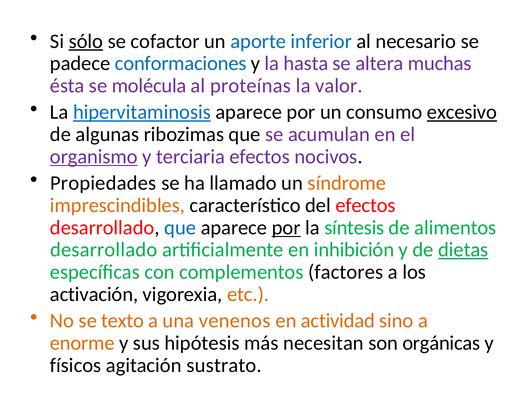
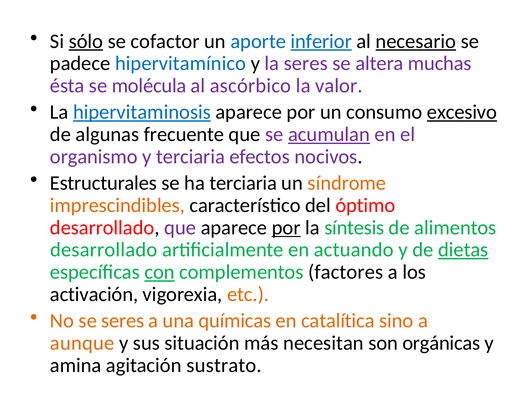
inferior underline: none -> present
necesario underline: none -> present
conformaciones: conformaciones -> hipervitamínico
la hasta: hasta -> seres
proteínas: proteínas -> ascórbico
ribozimas: ribozimas -> frecuente
acumulan underline: none -> present
organismo underline: present -> none
Propiedades: Propiedades -> Estructurales
ha llamado: llamado -> terciaria
del efectos: efectos -> óptimo
que at (180, 227) colour: blue -> purple
inhibición: inhibición -> actuando
con underline: none -> present
se texto: texto -> seres
venenos: venenos -> químicas
actividad: actividad -> catalítica
enorme: enorme -> aunque
hipótesis: hipótesis -> situación
físicos: físicos -> amina
